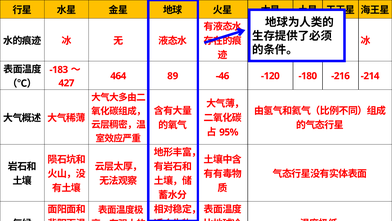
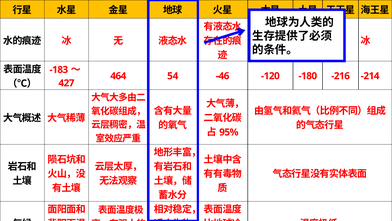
89: 89 -> 54
